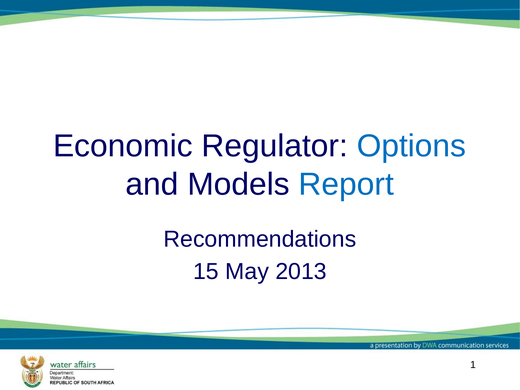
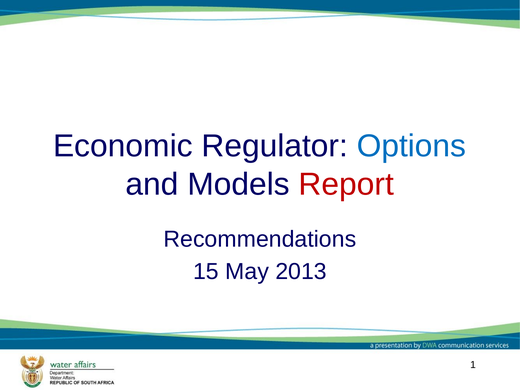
Report colour: blue -> red
